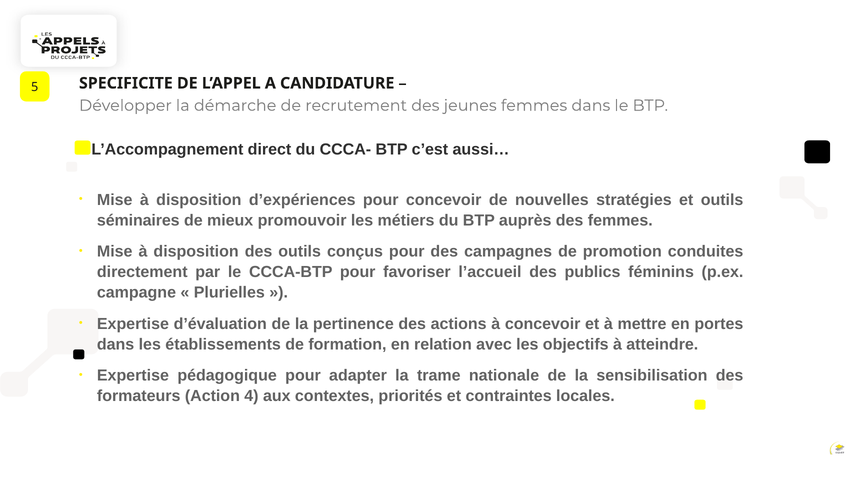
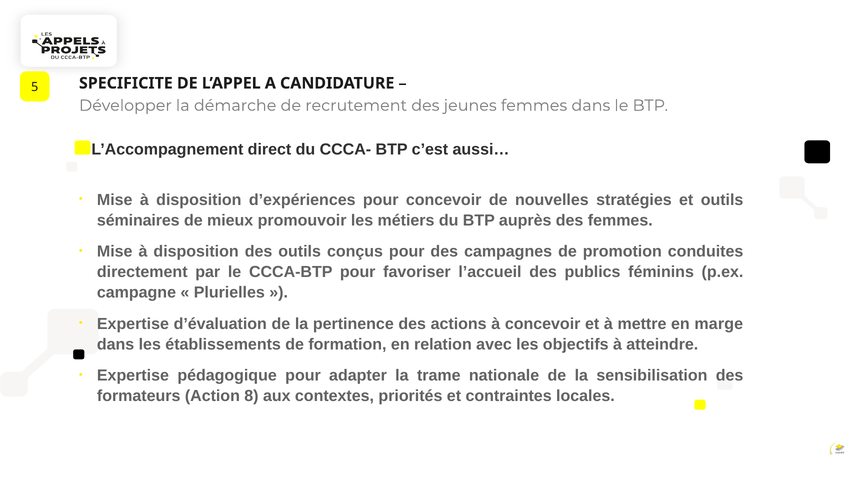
portes: portes -> marge
4: 4 -> 8
